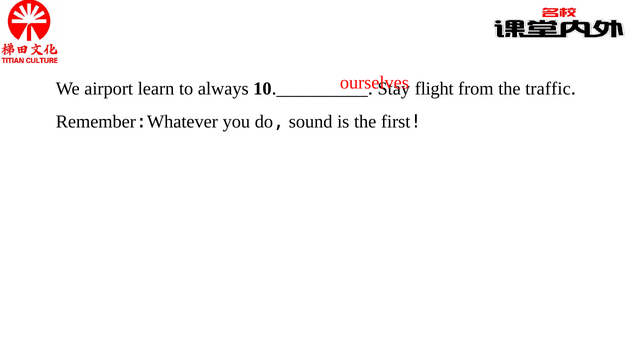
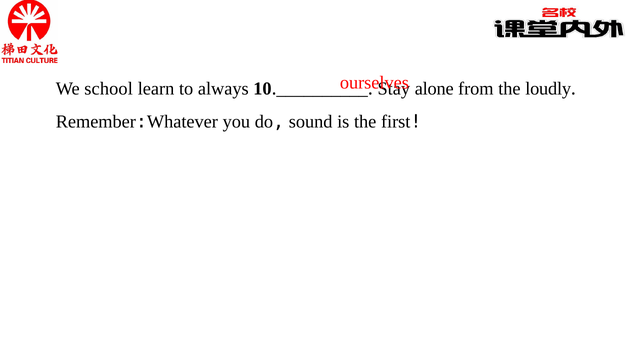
airport: airport -> school
flight: flight -> alone
traffic: traffic -> loudly
